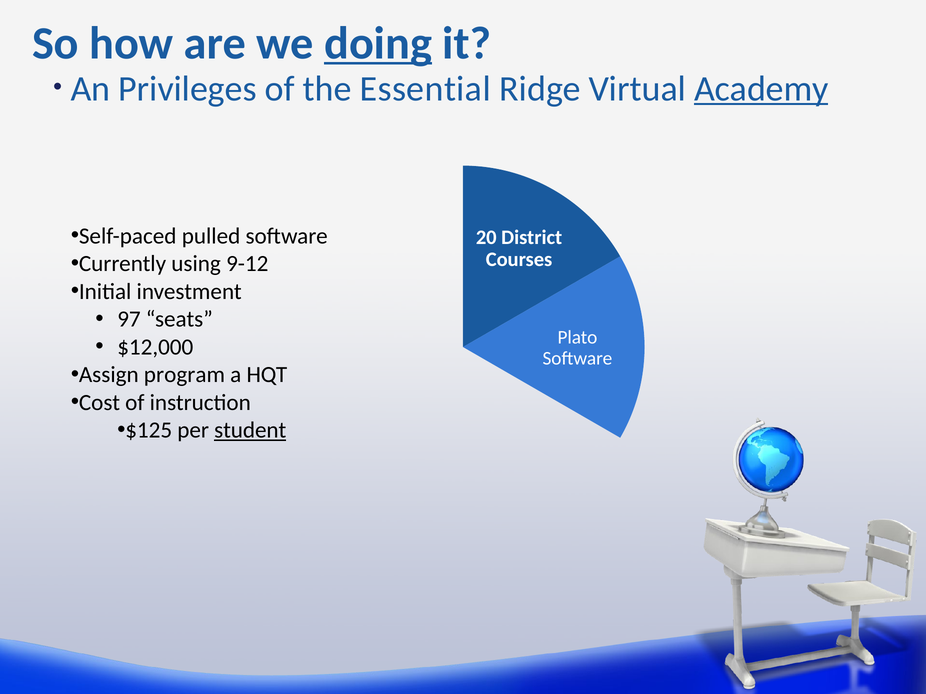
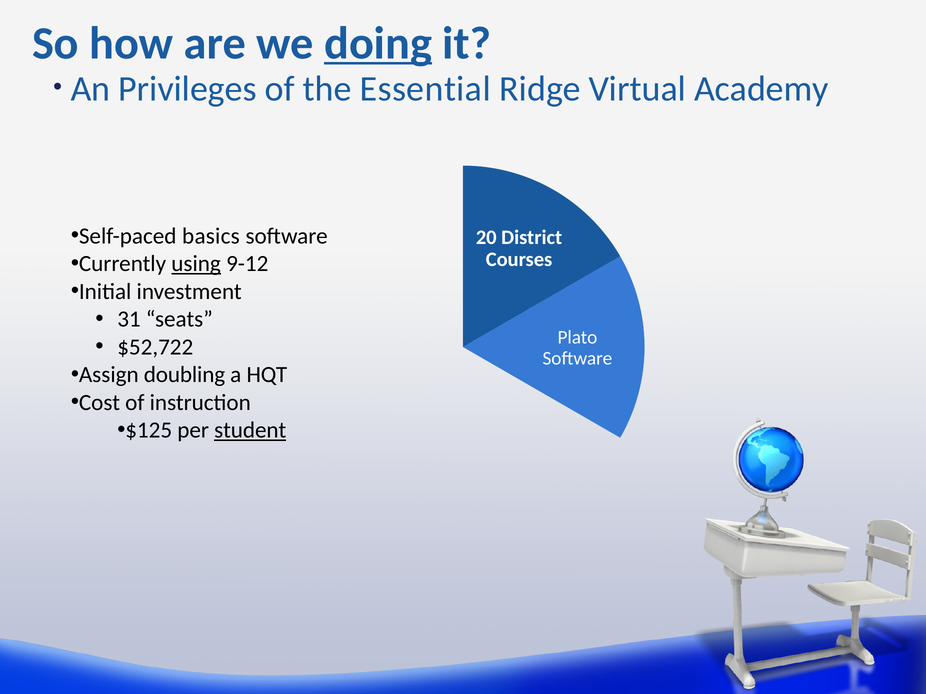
Academy underline: present -> none
pulled: pulled -> basics
using underline: none -> present
97: 97 -> 31
$12,000: $12,000 -> $52,722
program: program -> doubling
